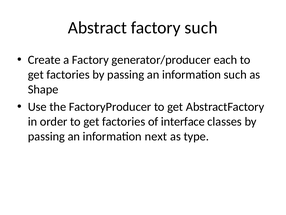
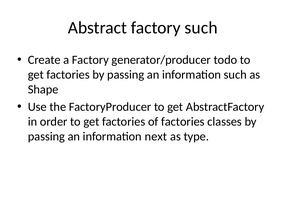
each: each -> todo
of interface: interface -> factories
